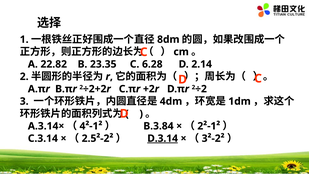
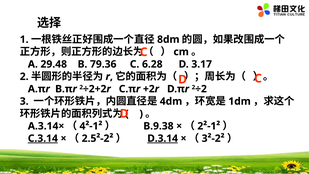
22.82: 22.82 -> 29.48
23.35: 23.35 -> 79.36
2.14: 2.14 -> 3.17
B.3.84: B.3.84 -> B.9.38
C.3.14 underline: none -> present
